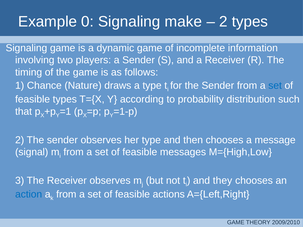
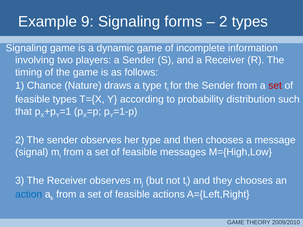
0: 0 -> 9
make: make -> forms
set at (275, 86) colour: blue -> red
